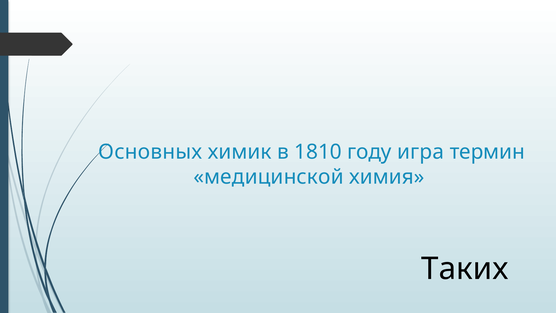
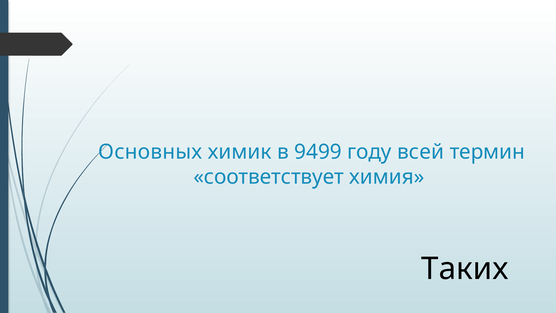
1810: 1810 -> 9499
игра: игра -> всей
медицинской: медицинской -> соответствует
